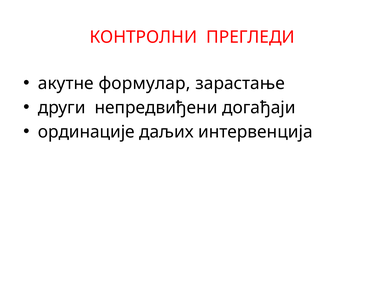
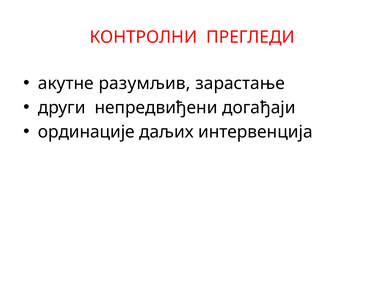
формулар: формулар -> разумљив
